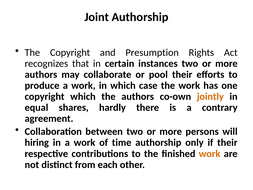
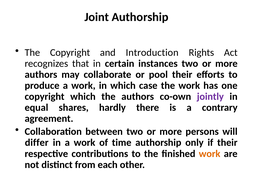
Presumption: Presumption -> Introduction
jointly colour: orange -> purple
hiring: hiring -> differ
